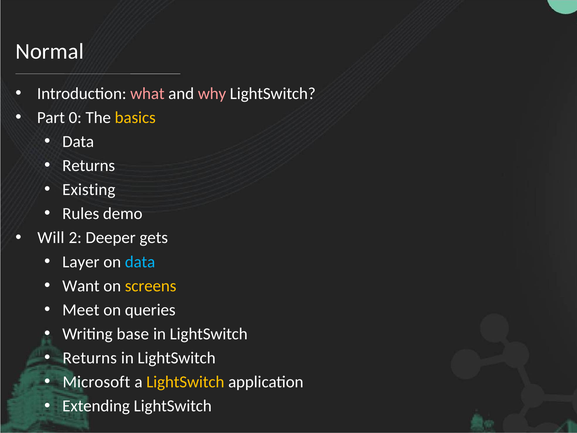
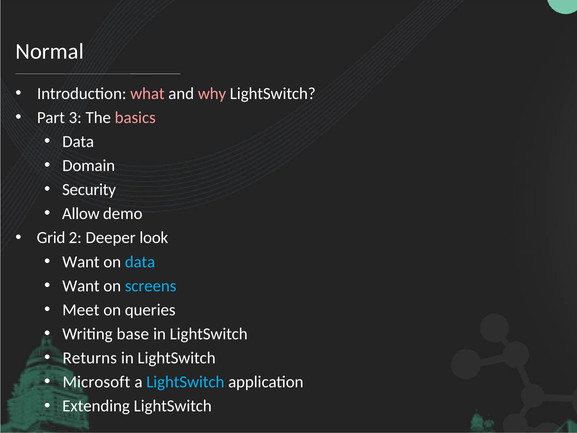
0: 0 -> 3
basics colour: yellow -> pink
Returns at (89, 166): Returns -> Domain
Existing: Existing -> Security
Rules: Rules -> Allow
Will: Will -> Grid
gets: gets -> look
Layer at (81, 262): Layer -> Want
screens colour: yellow -> light blue
LightSwitch at (185, 382) colour: yellow -> light blue
